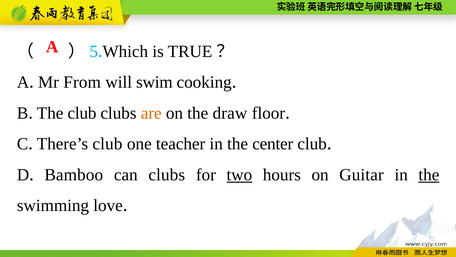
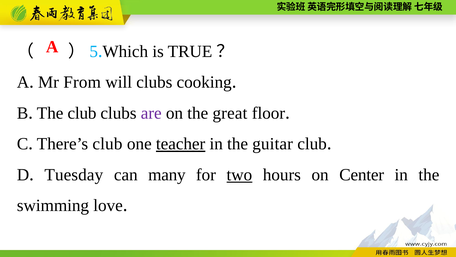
will swim: swim -> clubs
are colour: orange -> purple
draw: draw -> great
teacher underline: none -> present
center: center -> guitar
Bamboo: Bamboo -> Tuesday
can clubs: clubs -> many
Guitar: Guitar -> Center
the at (429, 174) underline: present -> none
